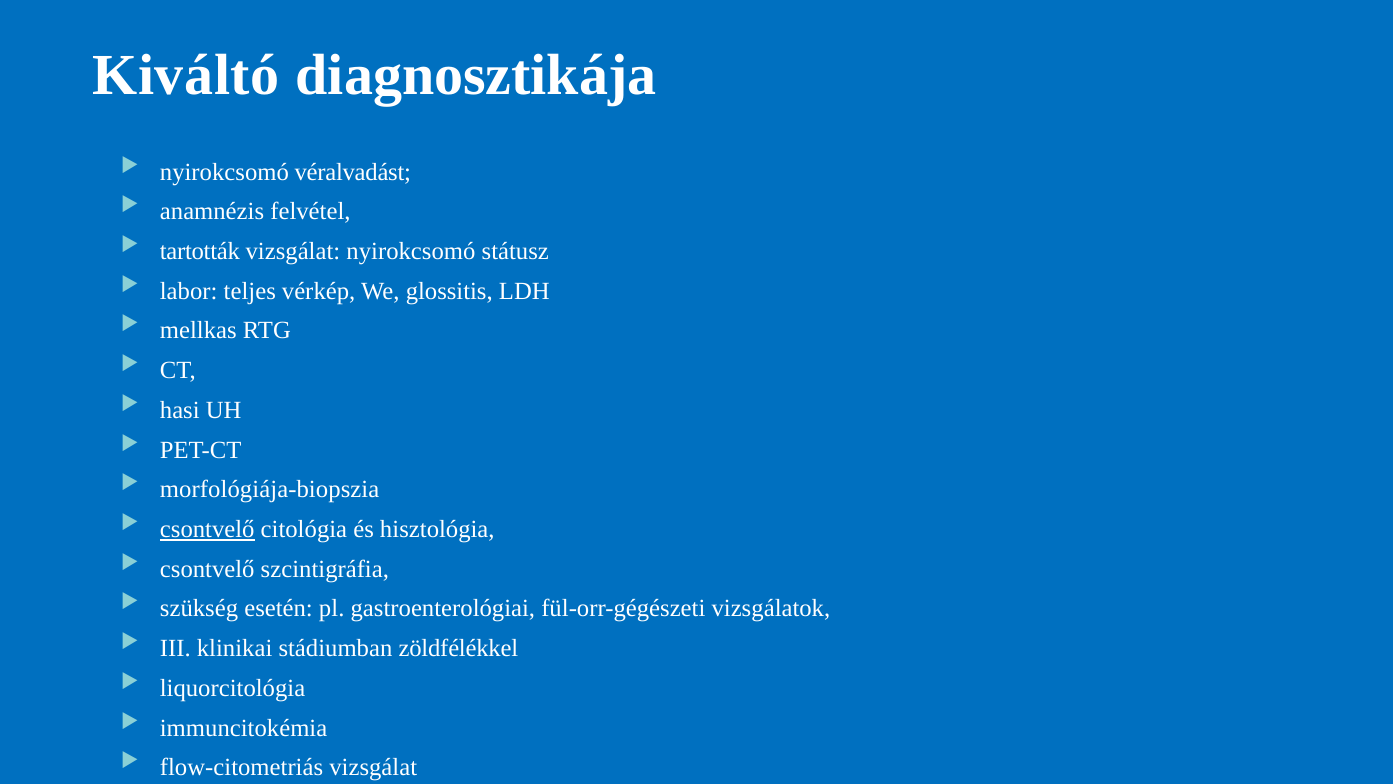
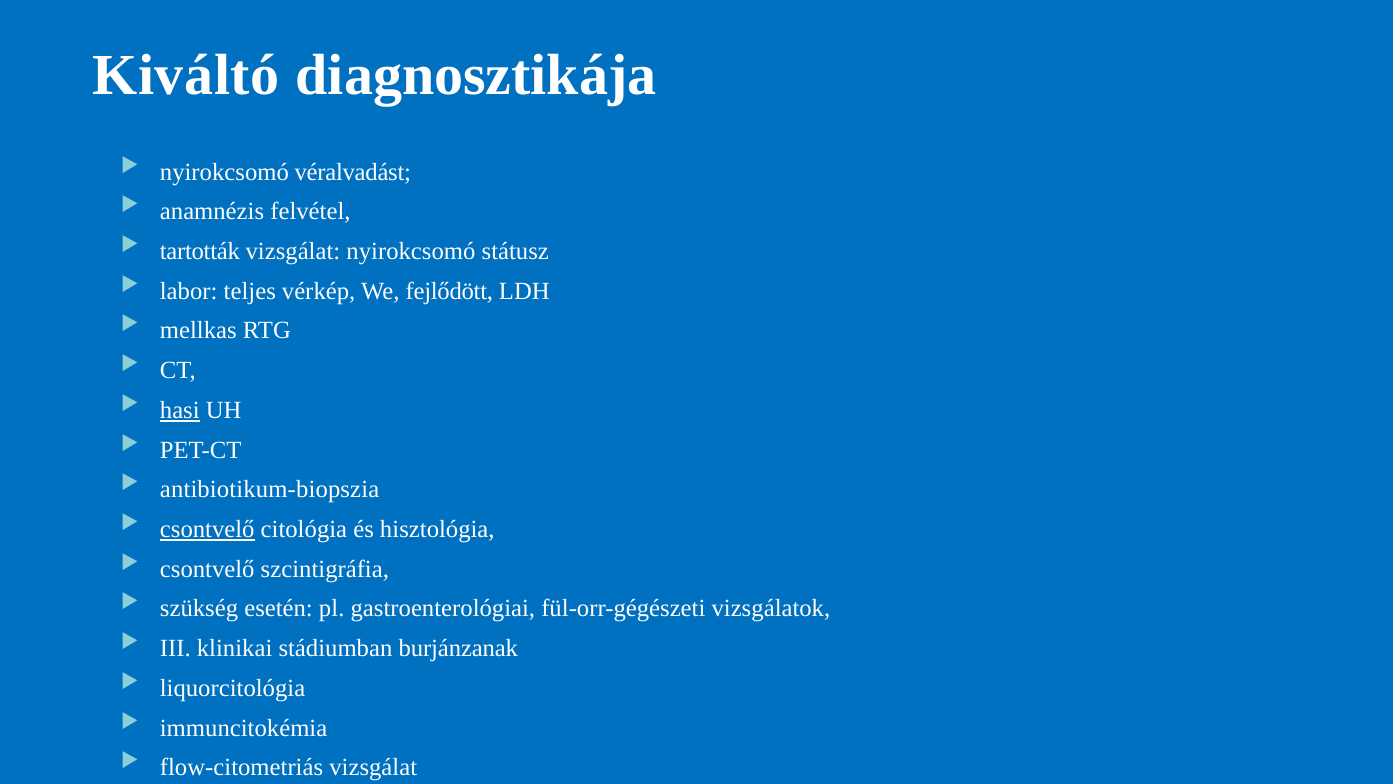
glossitis: glossitis -> fejlődött
hasi underline: none -> present
morfológiája-biopszia: morfológiája-biopszia -> antibiotikum-biopszia
zöldfélékkel: zöldfélékkel -> burjánzanak
